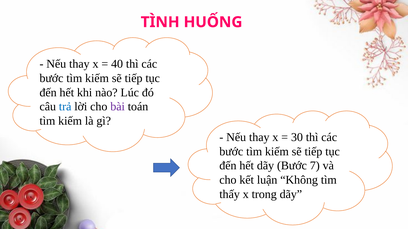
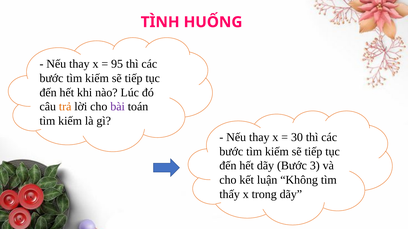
40: 40 -> 95
trả colour: blue -> orange
7: 7 -> 3
